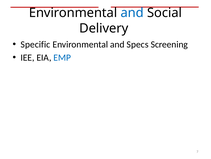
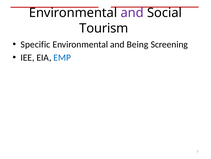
and at (132, 13) colour: blue -> purple
Delivery: Delivery -> Tourism
Specs: Specs -> Being
